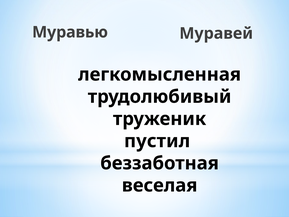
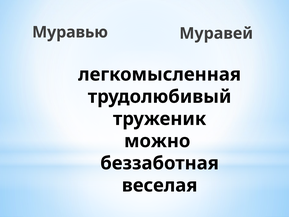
пустил: пустил -> можно
